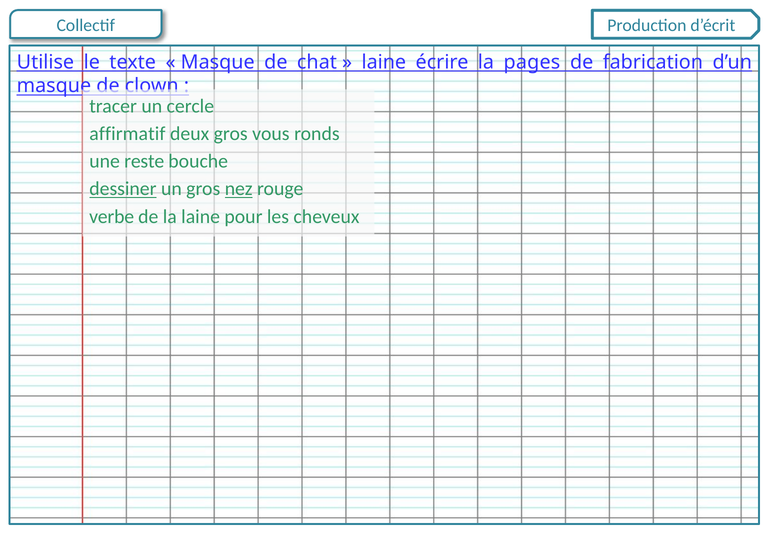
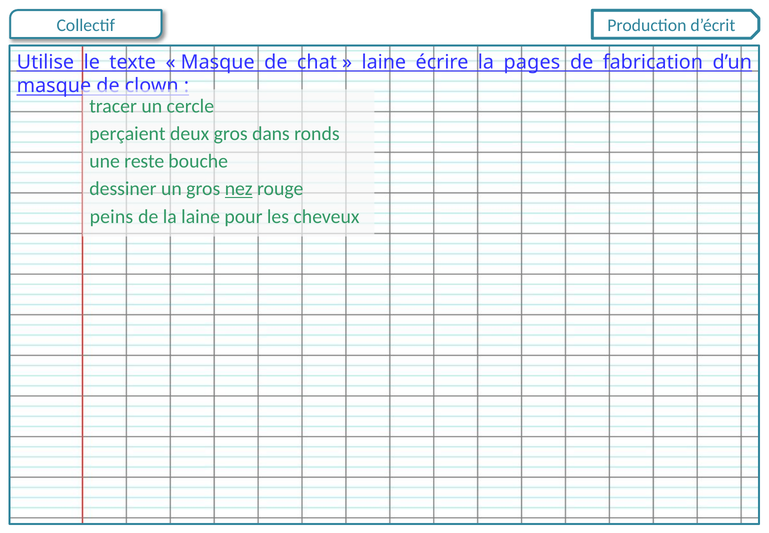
affirmatif: affirmatif -> perçaient
vous: vous -> dans
dessiner underline: present -> none
verbe: verbe -> peins
